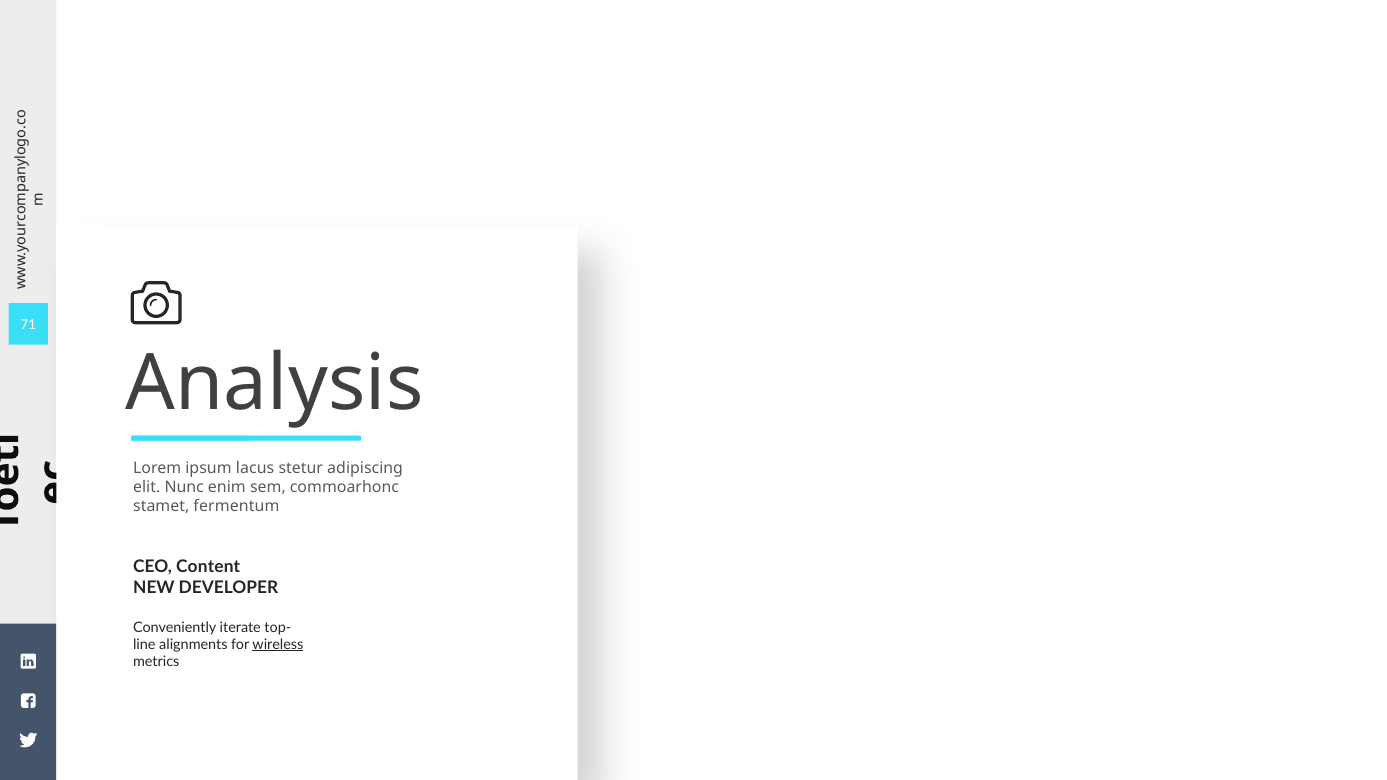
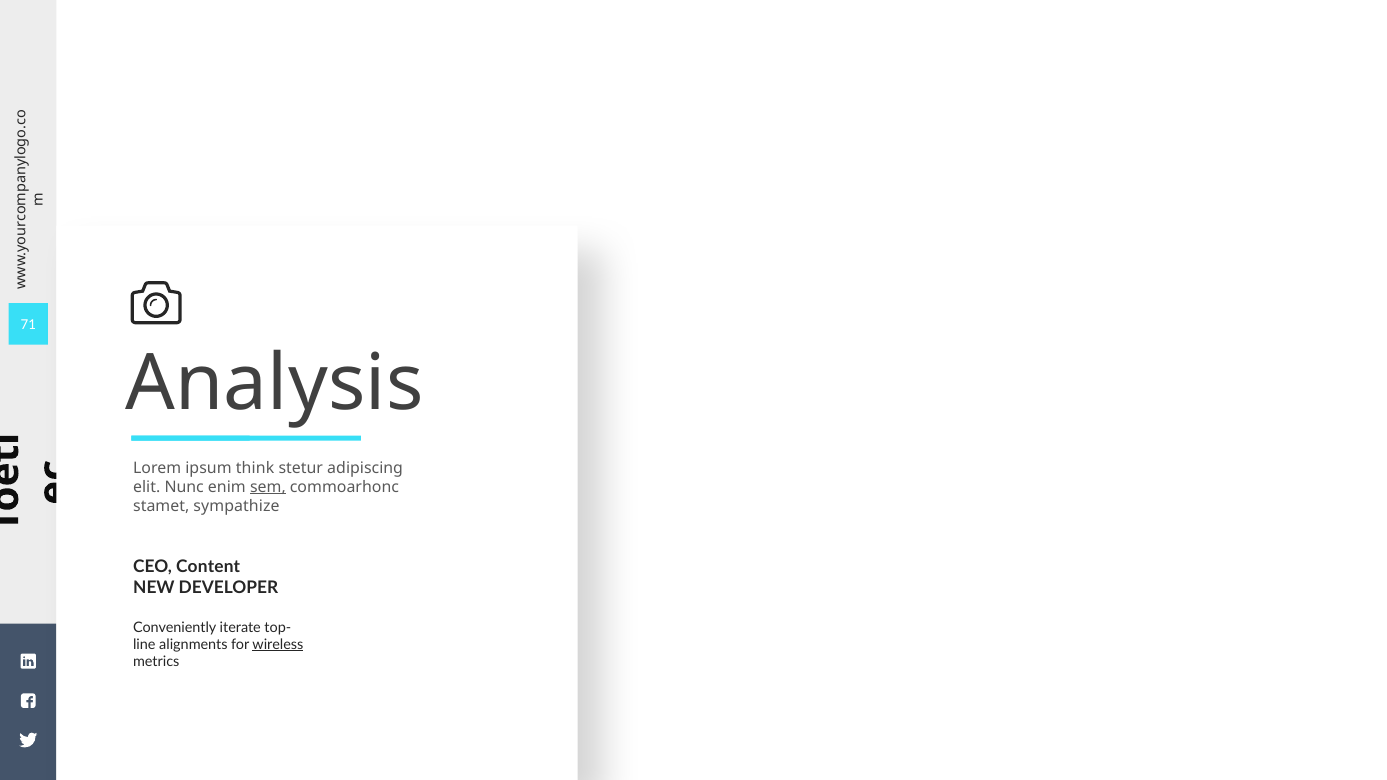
lacus: lacus -> think
sem underline: none -> present
fermentum: fermentum -> sympathize
